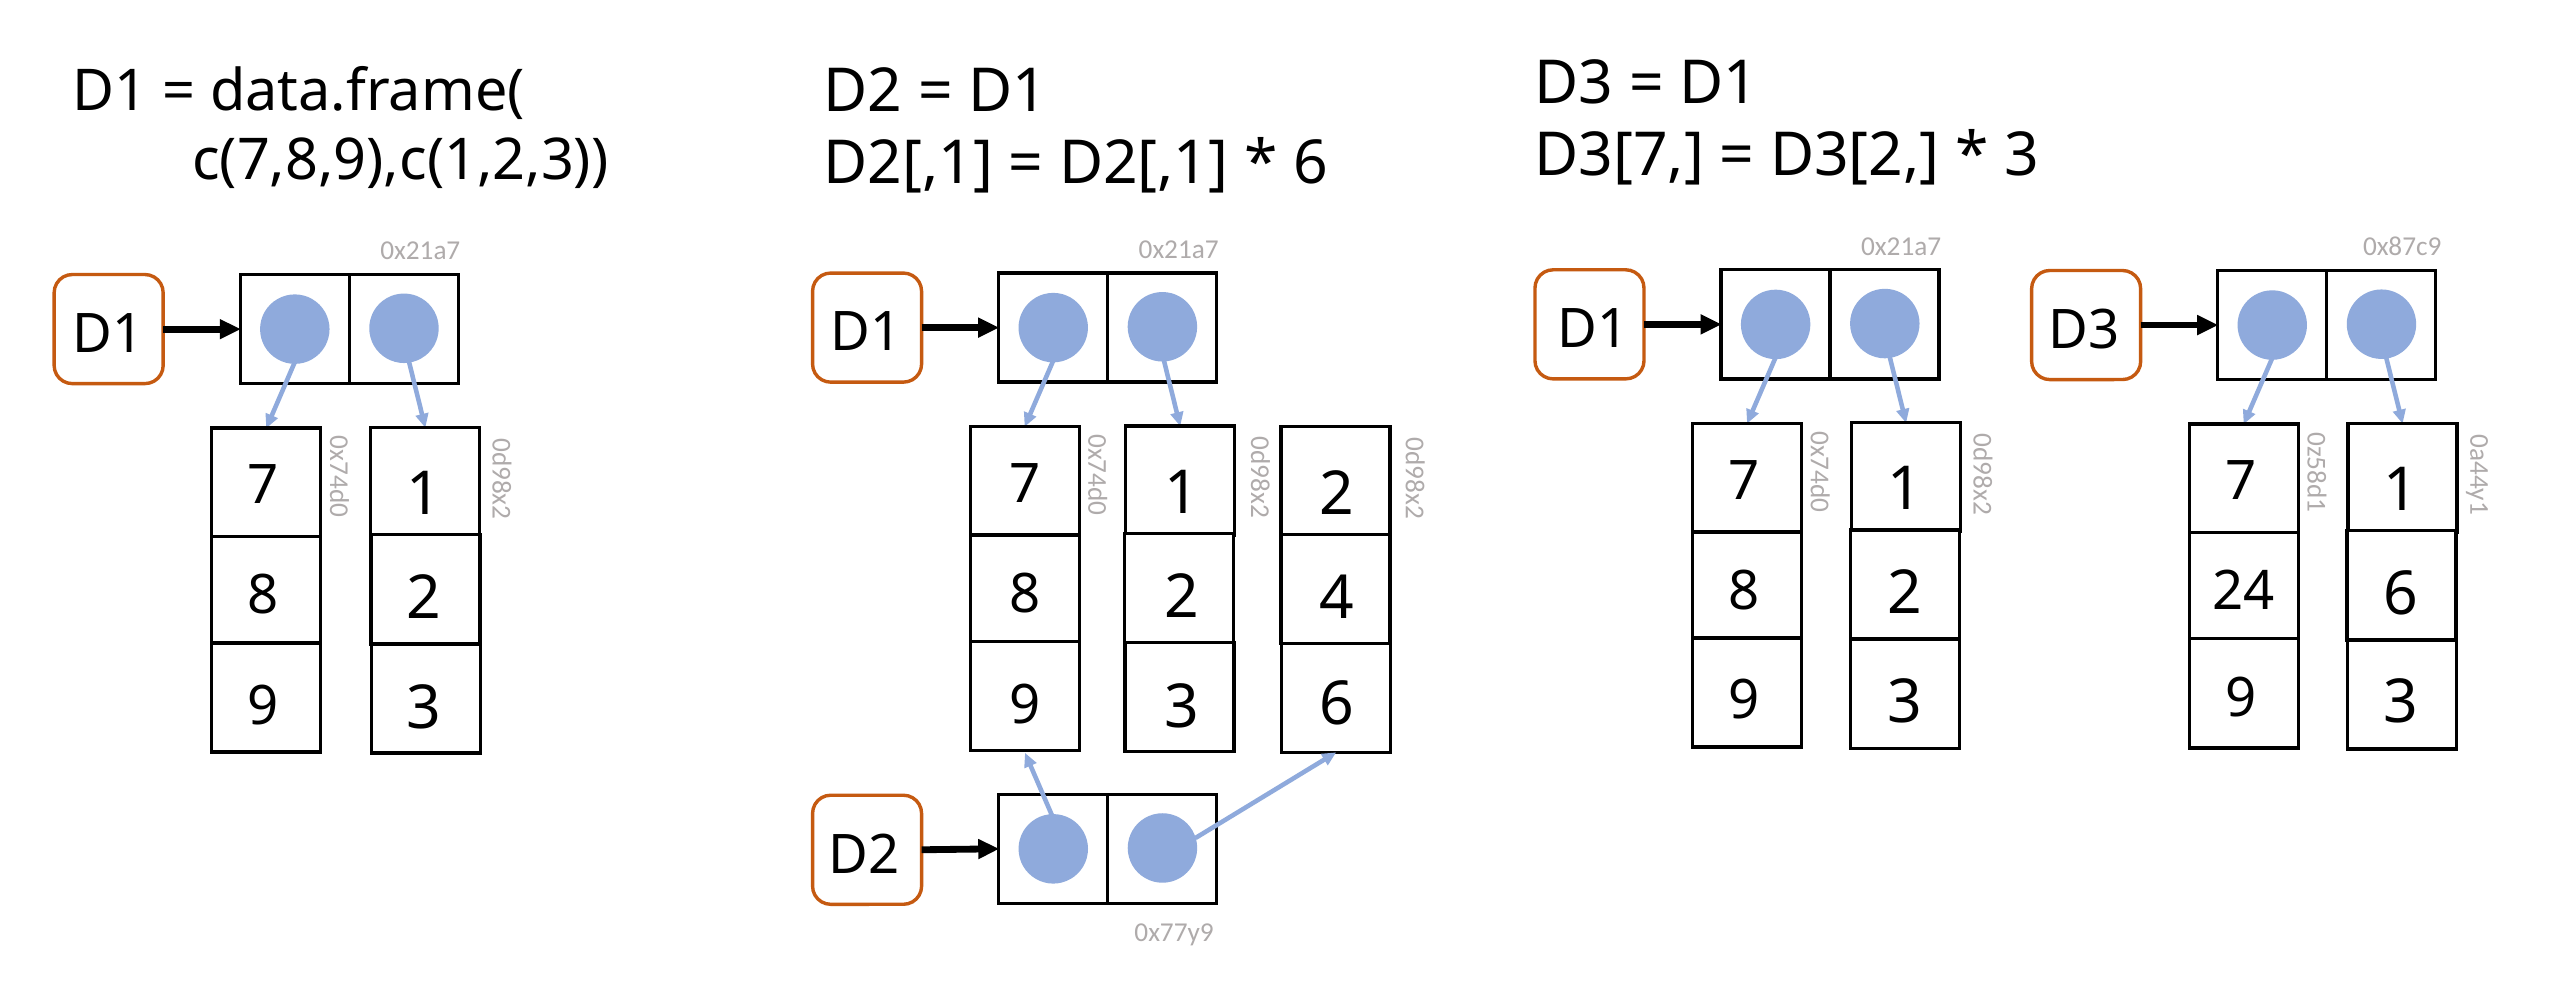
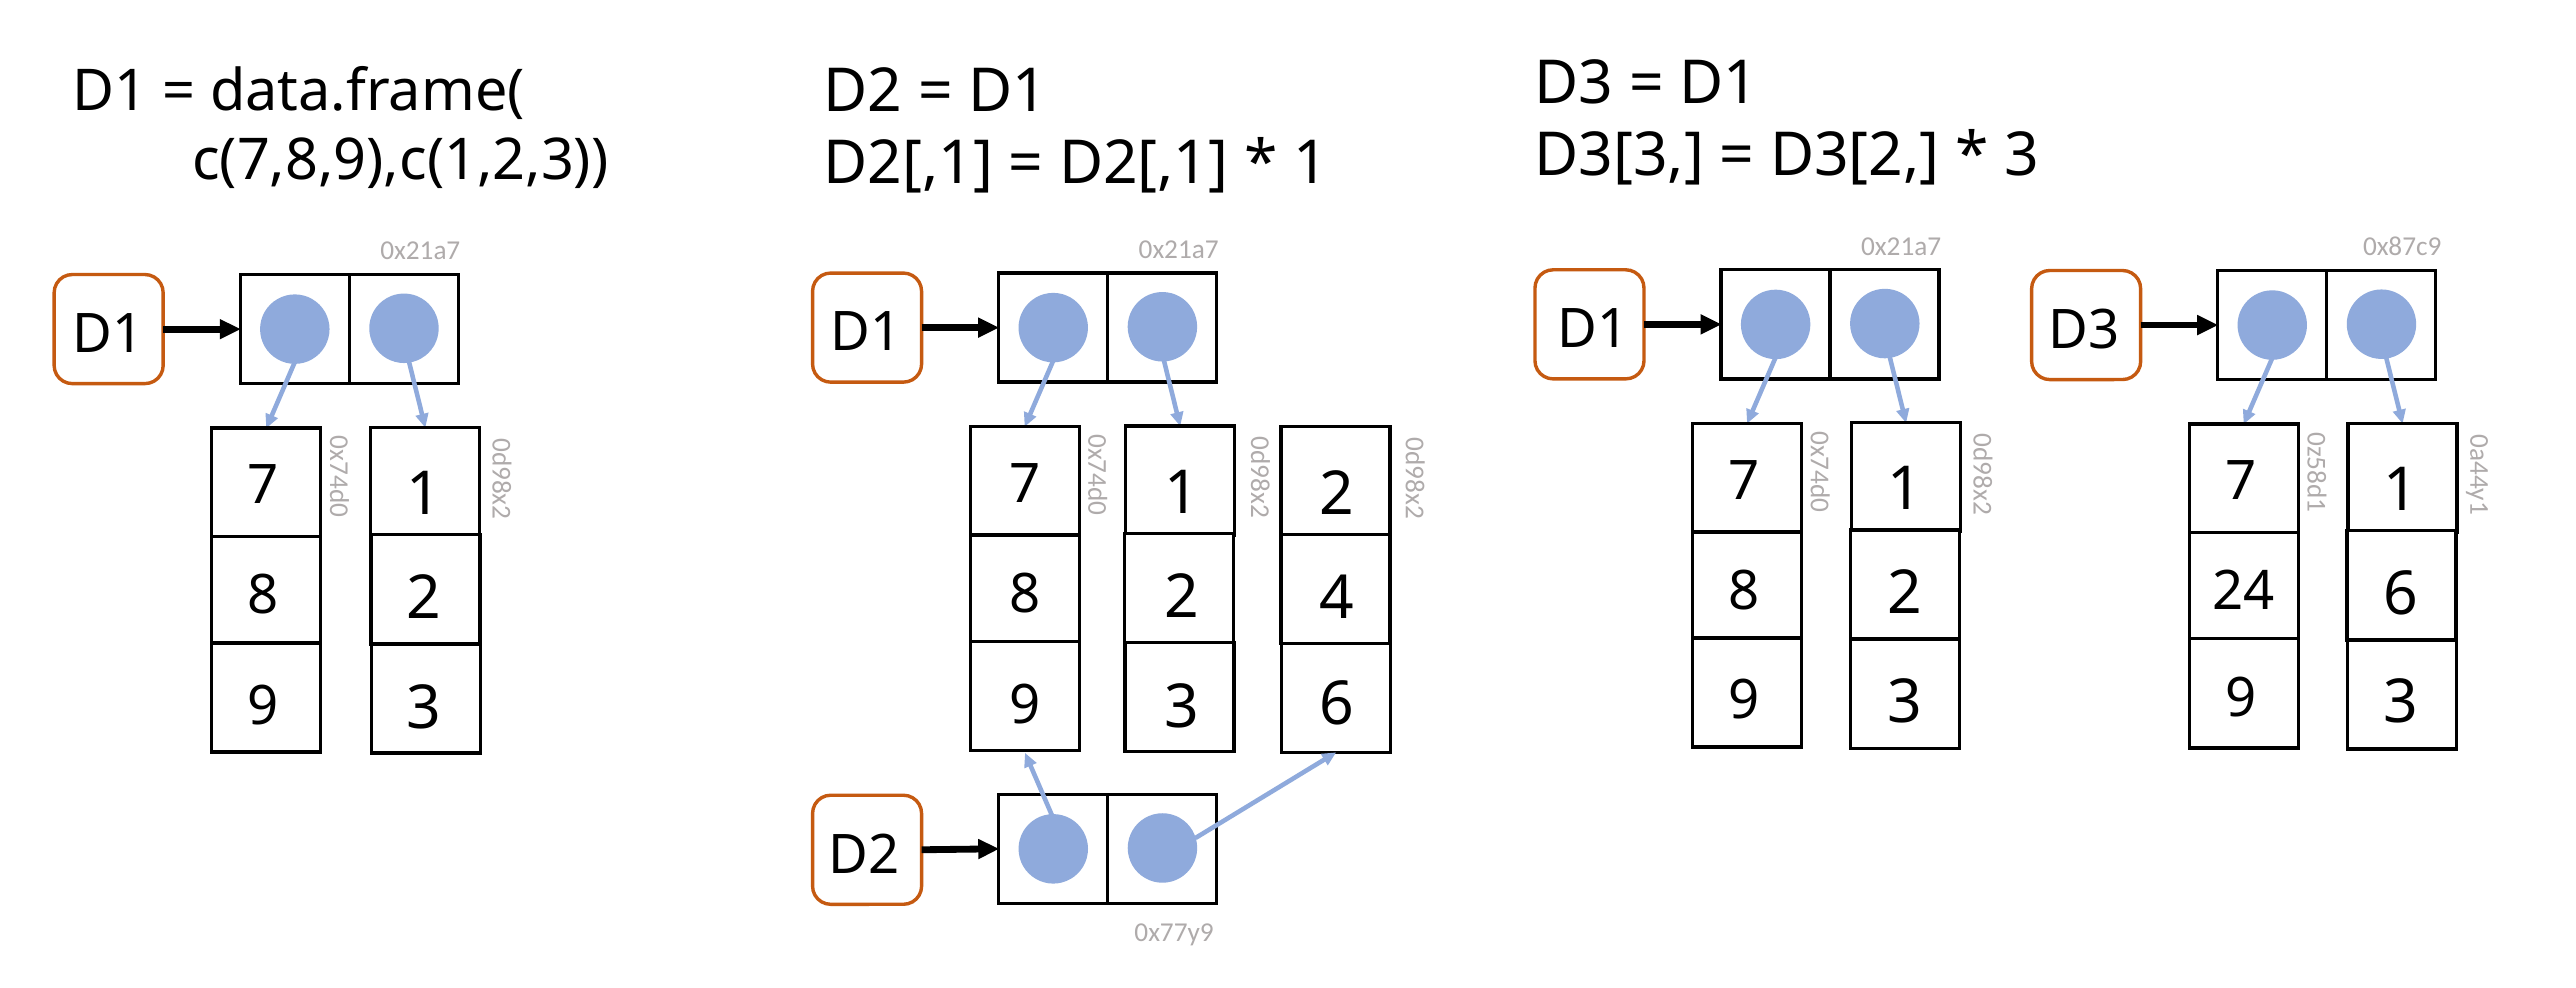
D3[7: D3[7 -> D3[3
6 at (1310, 164): 6 -> 1
